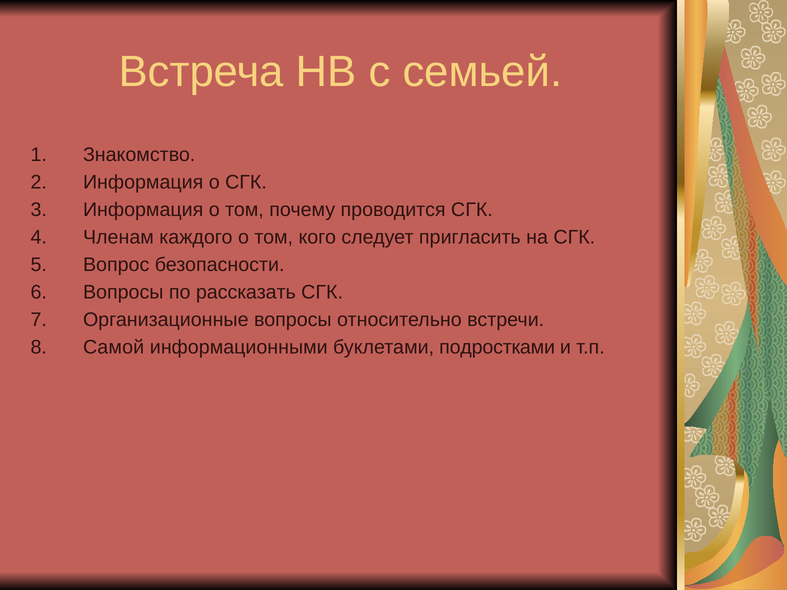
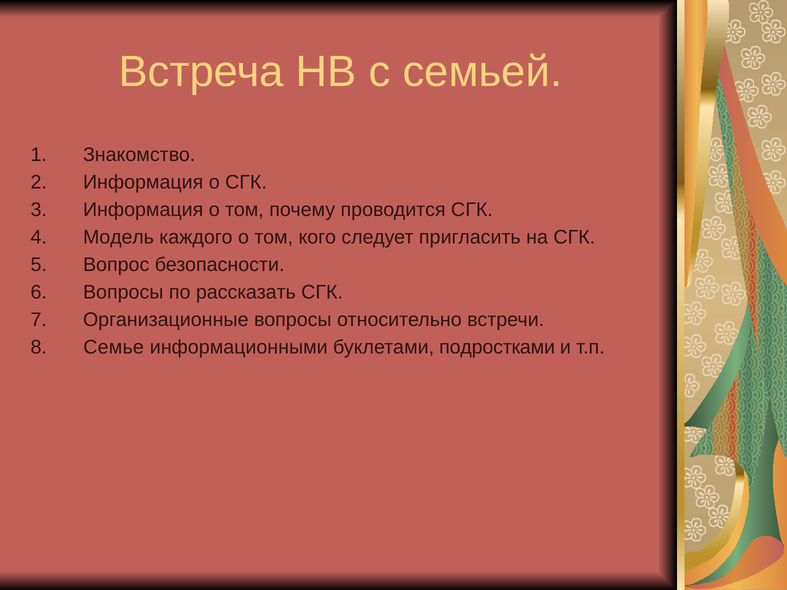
Членам: Членам -> Модель
Самой: Самой -> Семье
